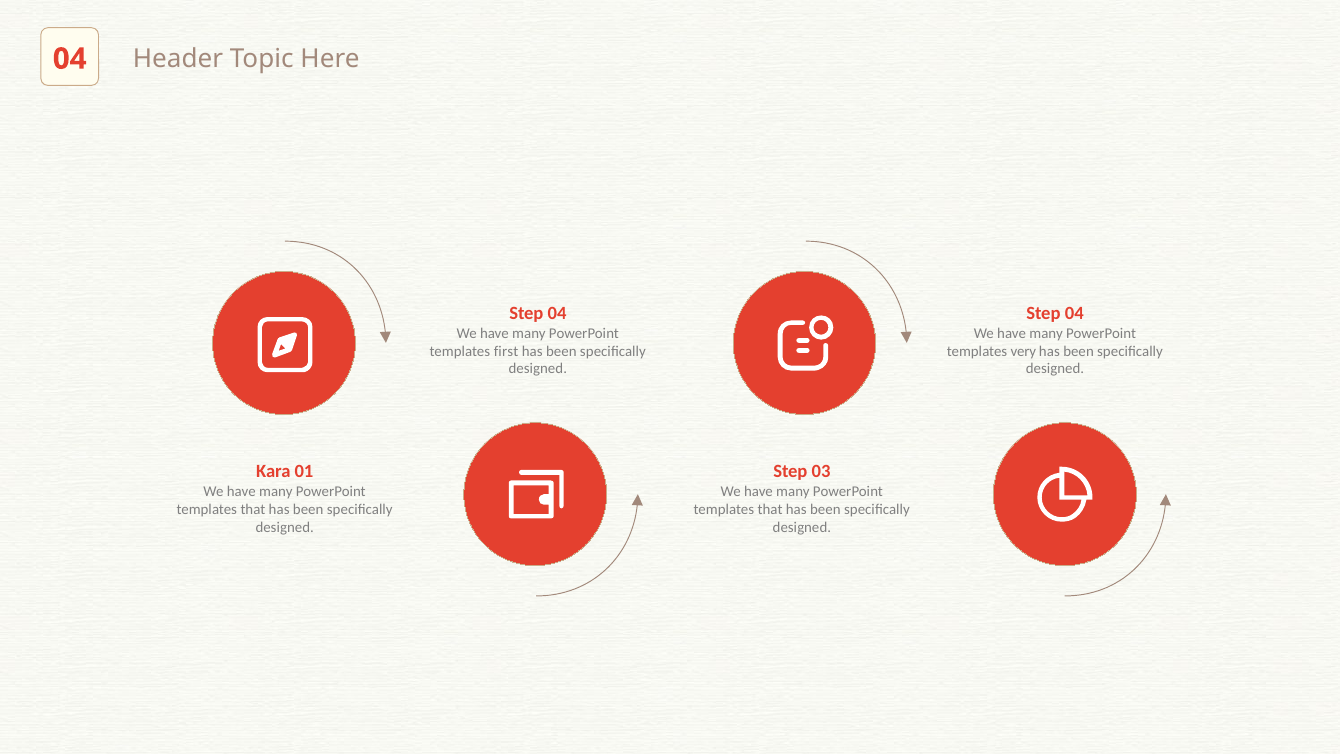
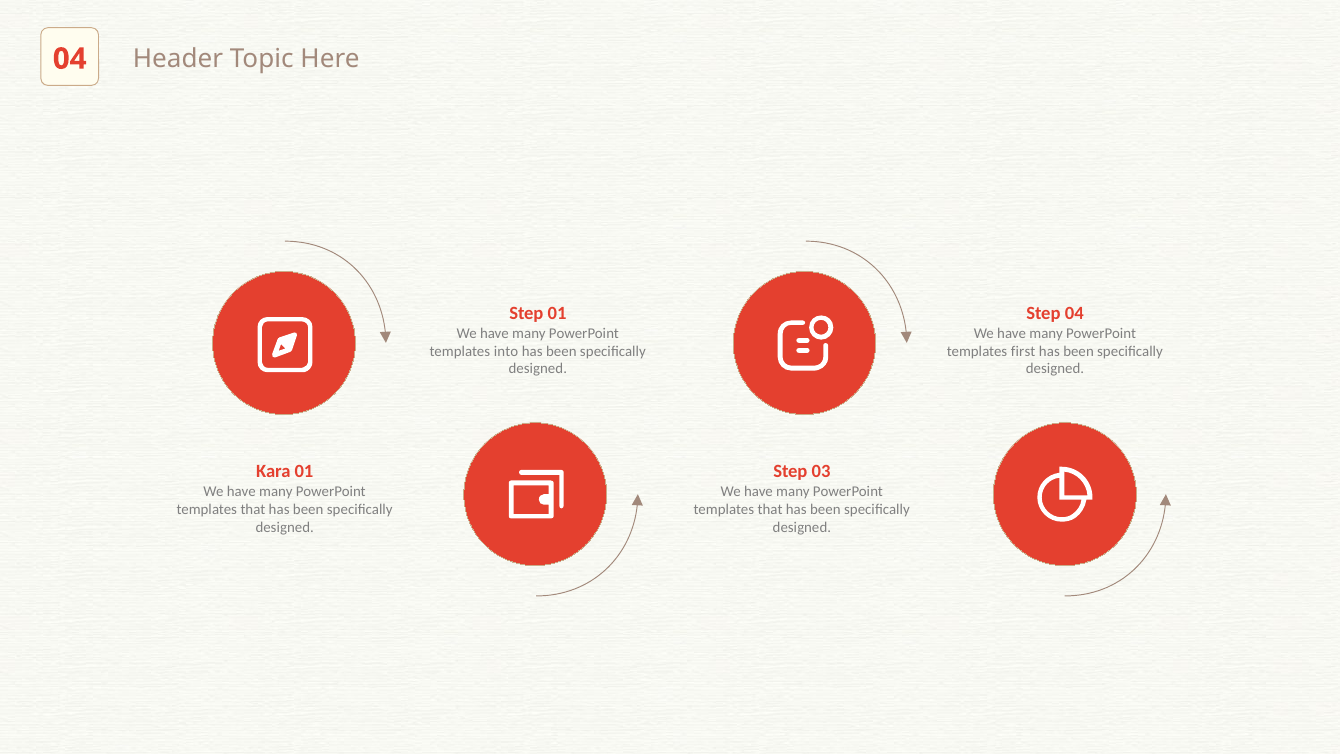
04 at (557, 313): 04 -> 01
first: first -> into
very: very -> first
